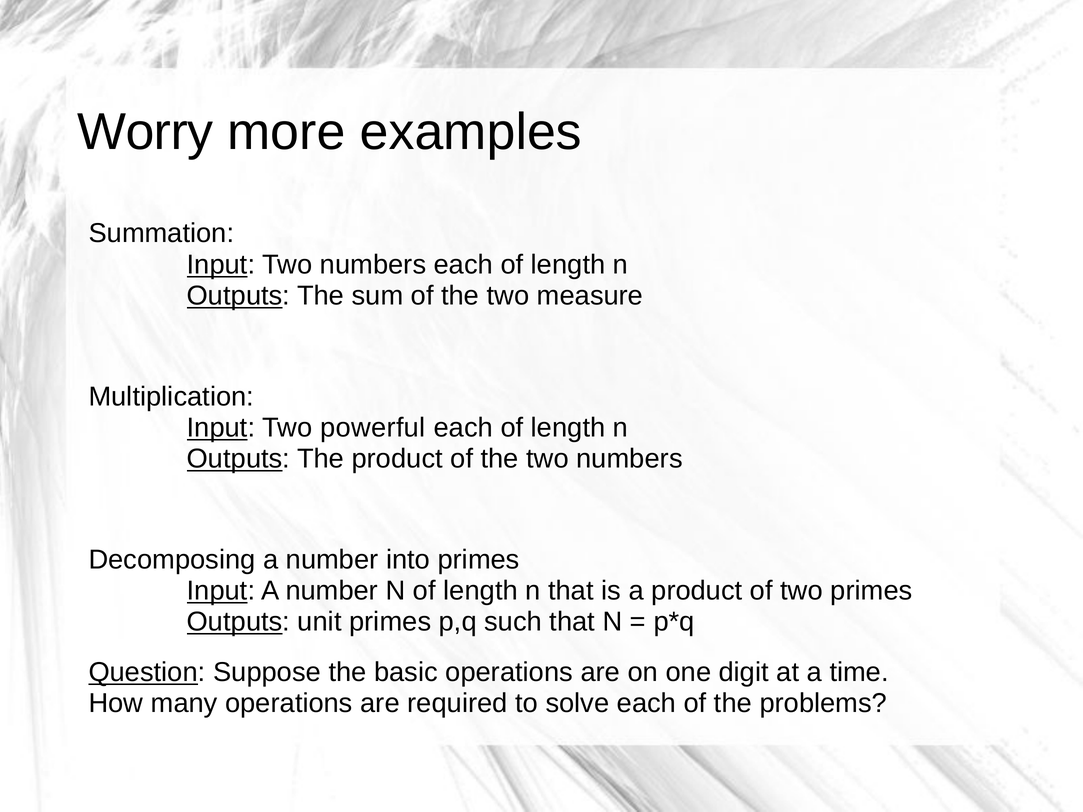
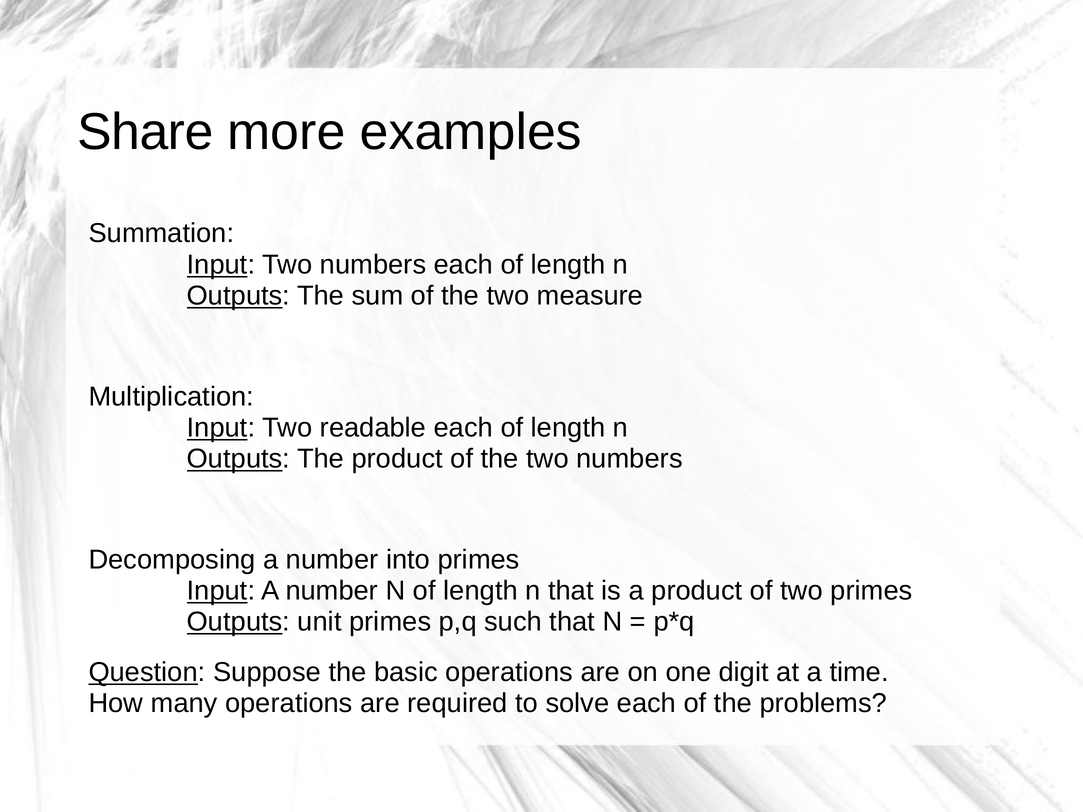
Worry: Worry -> Share
powerful: powerful -> readable
